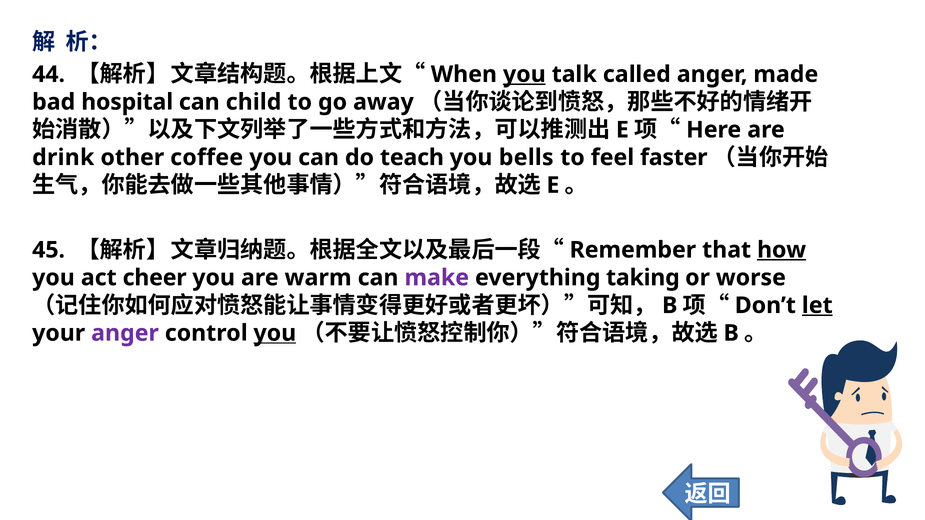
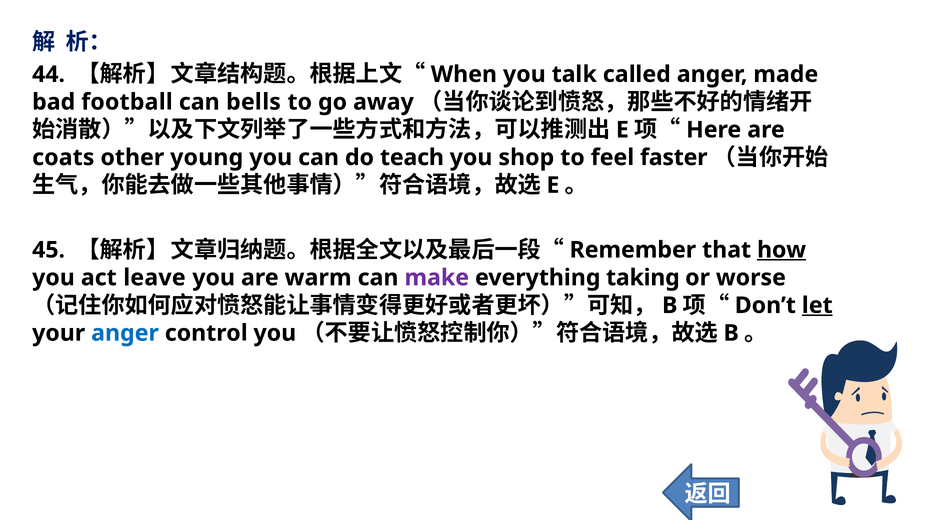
you at (524, 74) underline: present -> none
hospital: hospital -> football
child: child -> bells
drink: drink -> coats
coffee: coffee -> young
bells: bells -> shop
cheer: cheer -> leave
anger at (125, 333) colour: purple -> blue
you at (275, 333) underline: present -> none
